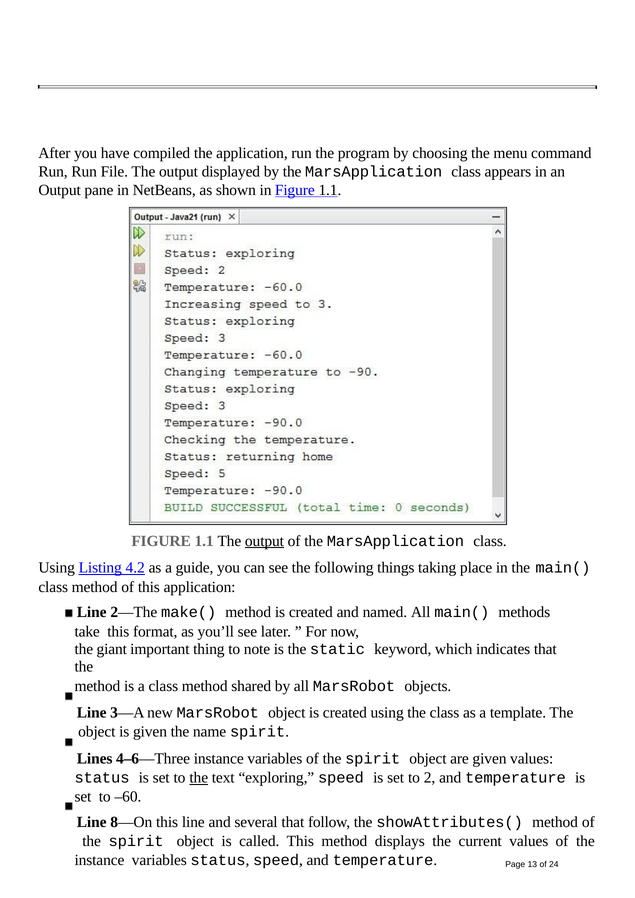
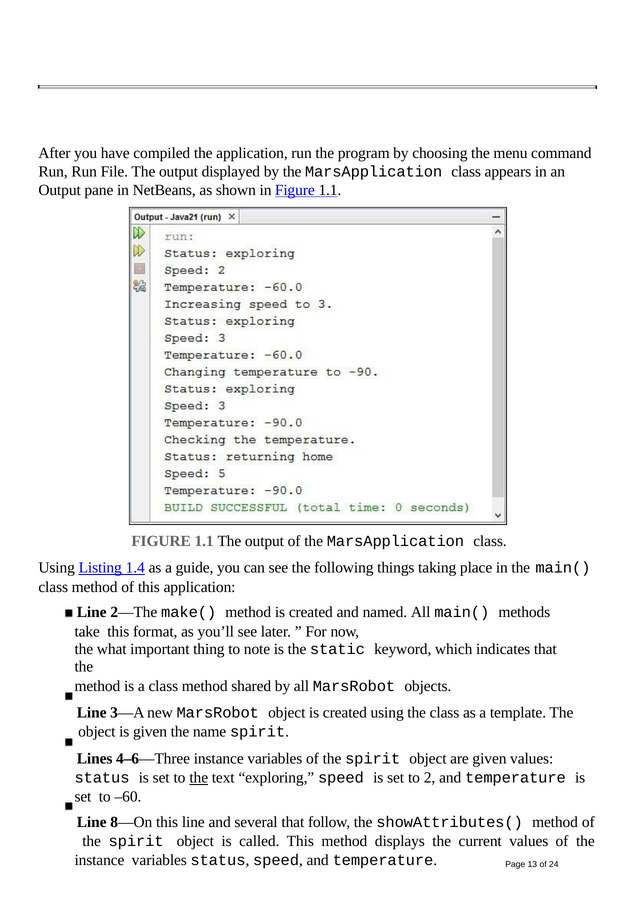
output at (265, 541) underline: present -> none
4.2: 4.2 -> 1.4
giant: giant -> what
